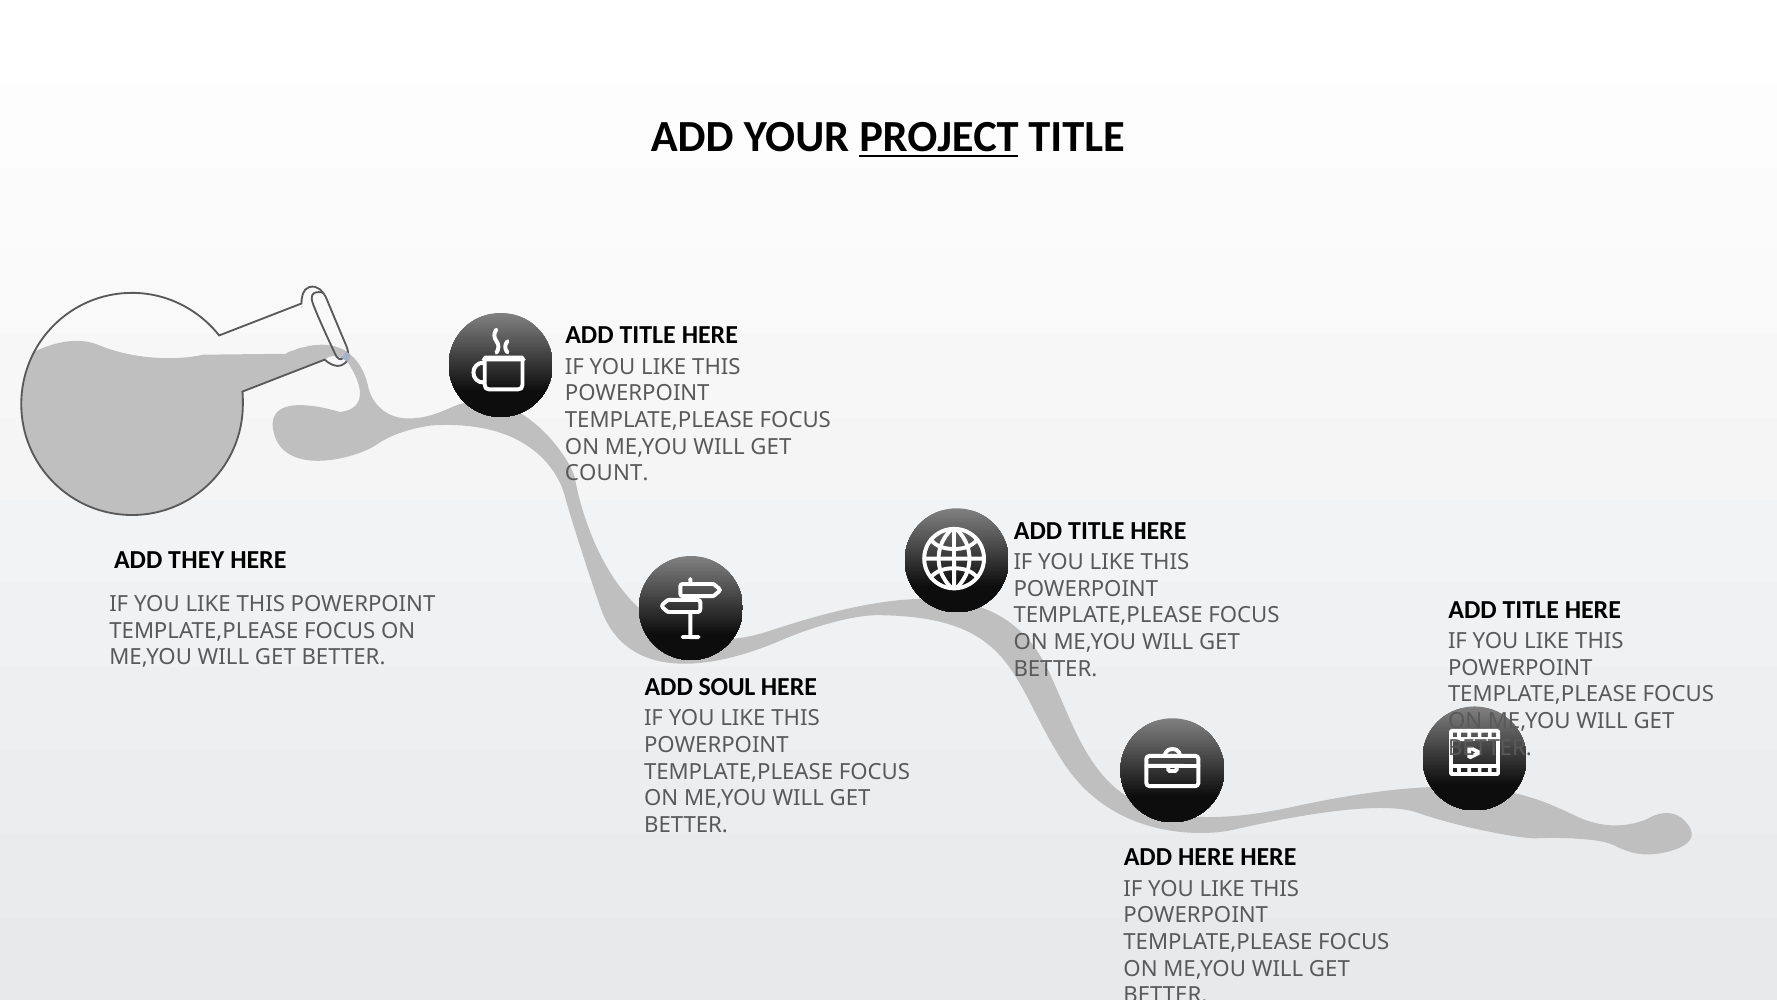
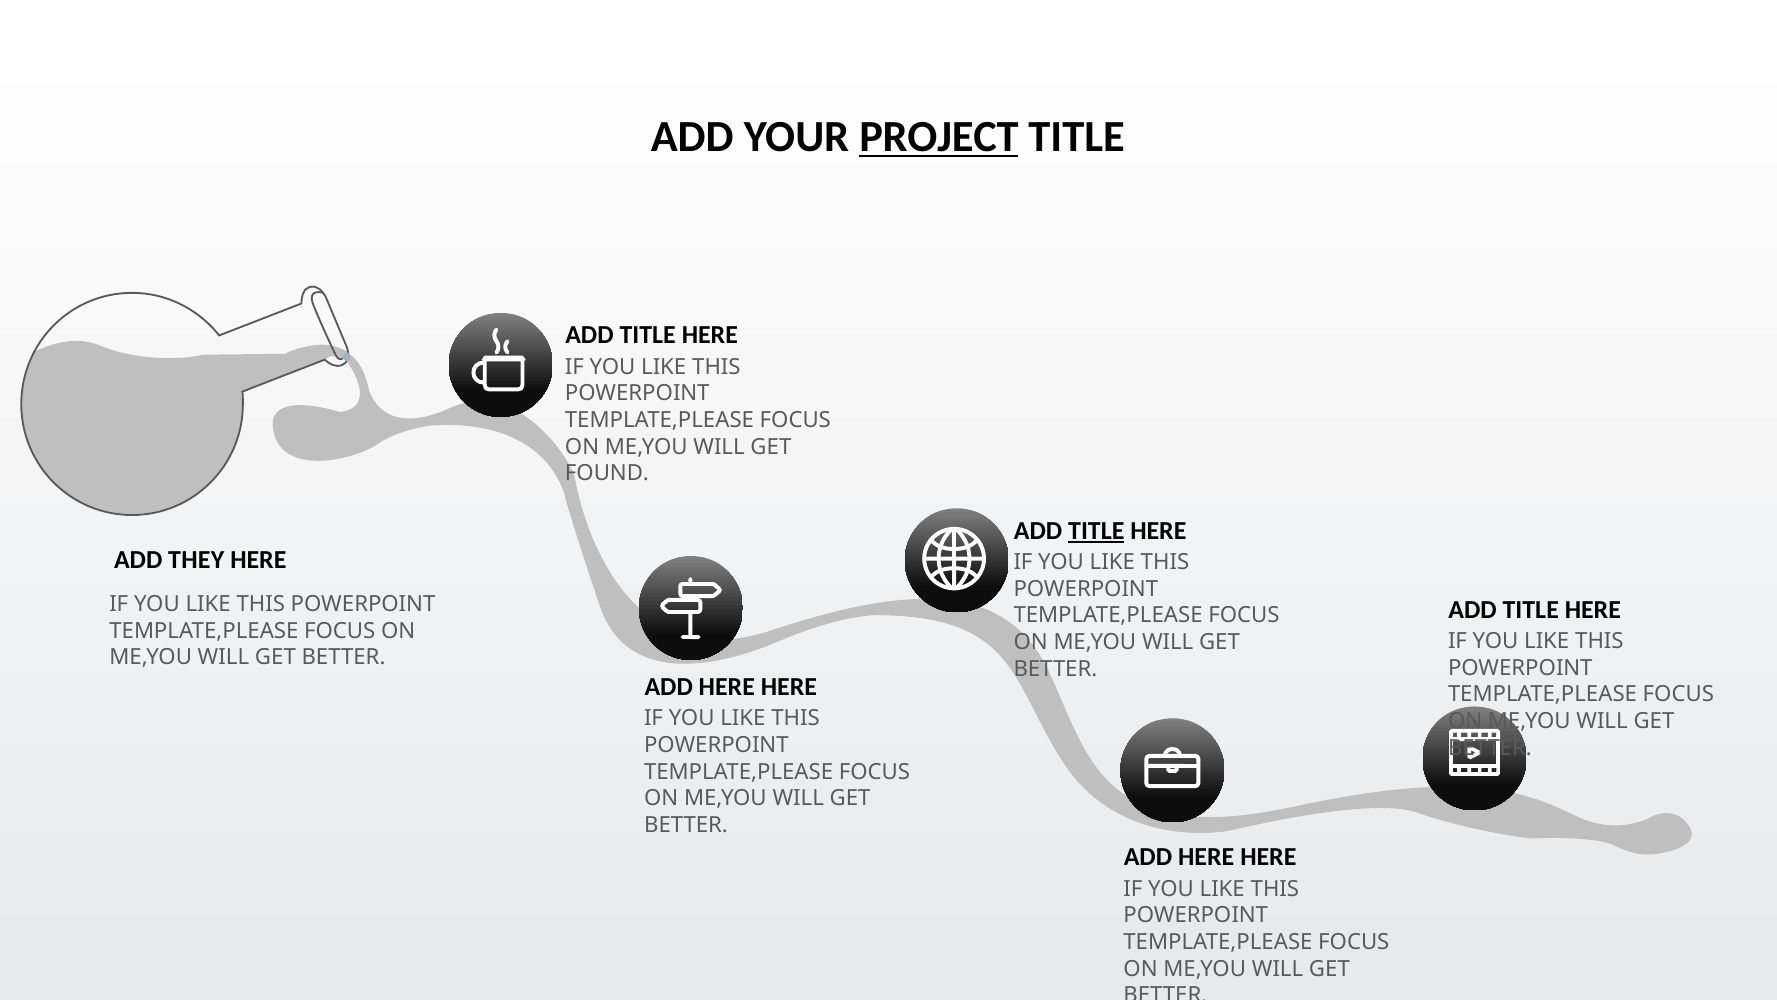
COUNT: COUNT -> FOUND
TITLE at (1096, 530) underline: none -> present
SOUL at (727, 687): SOUL -> HERE
